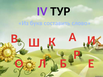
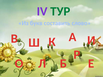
ТУР colour: black -> green
